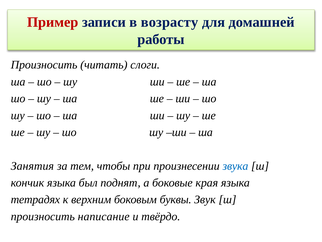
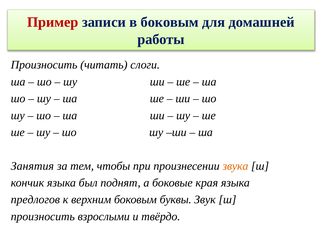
в возрасту: возрасту -> боковым
звука colour: blue -> orange
тетрадях: тетрадях -> предлогов
написание: написание -> взрослыми
